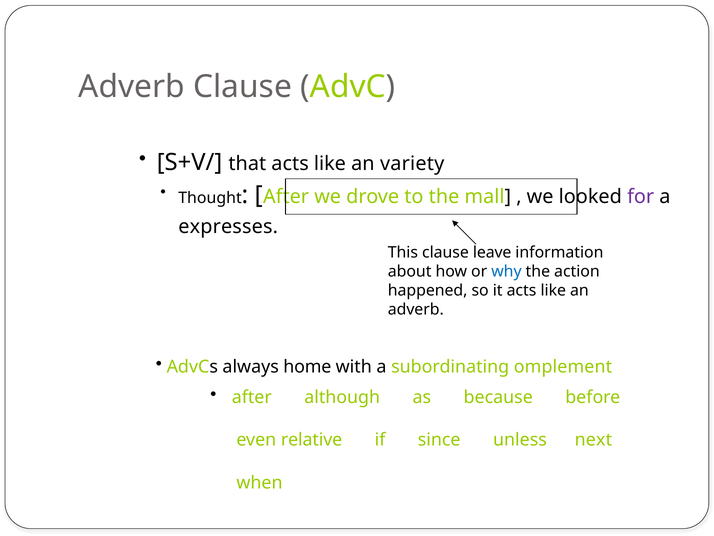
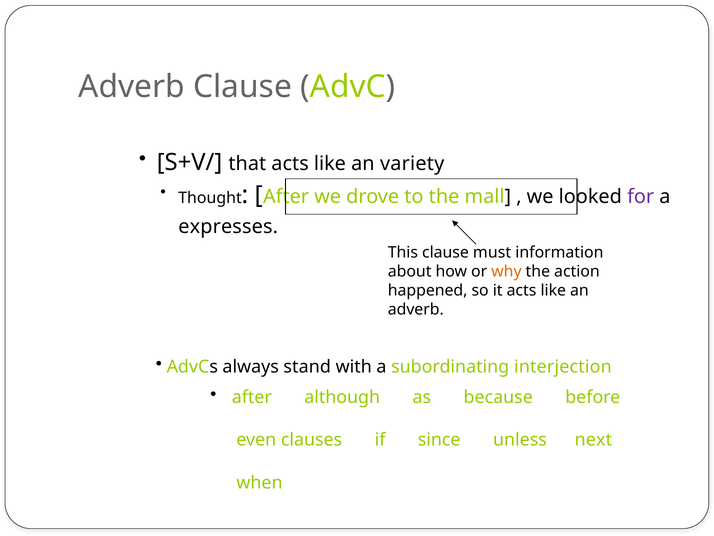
leave: leave -> must
why colour: blue -> orange
home: home -> stand
omplement: omplement -> interjection
relative: relative -> clauses
